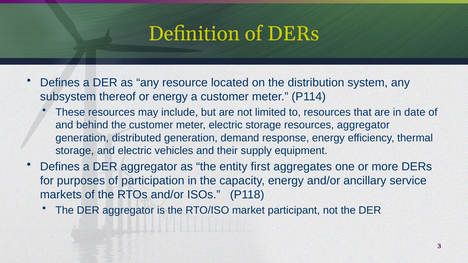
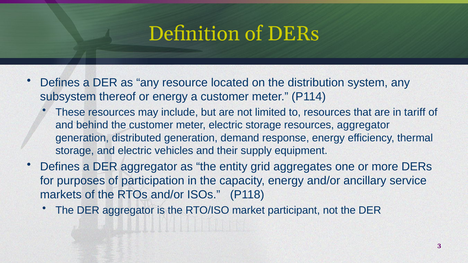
date: date -> tariff
first: first -> grid
